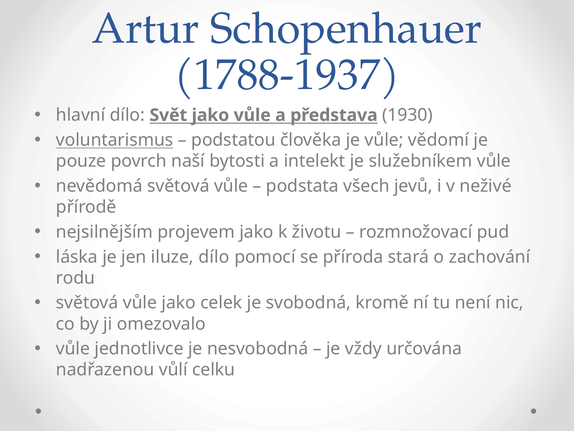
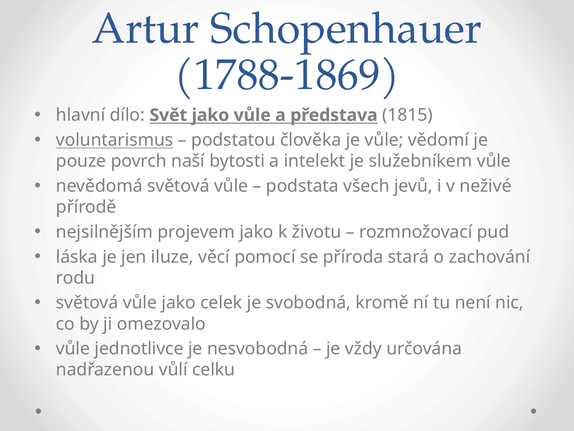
1788-1937: 1788-1937 -> 1788-1869
1930: 1930 -> 1815
iluze dílo: dílo -> věcí
